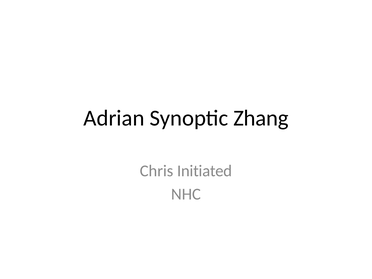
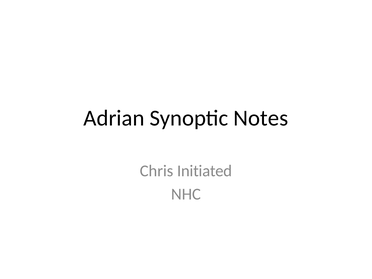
Zhang: Zhang -> Notes
